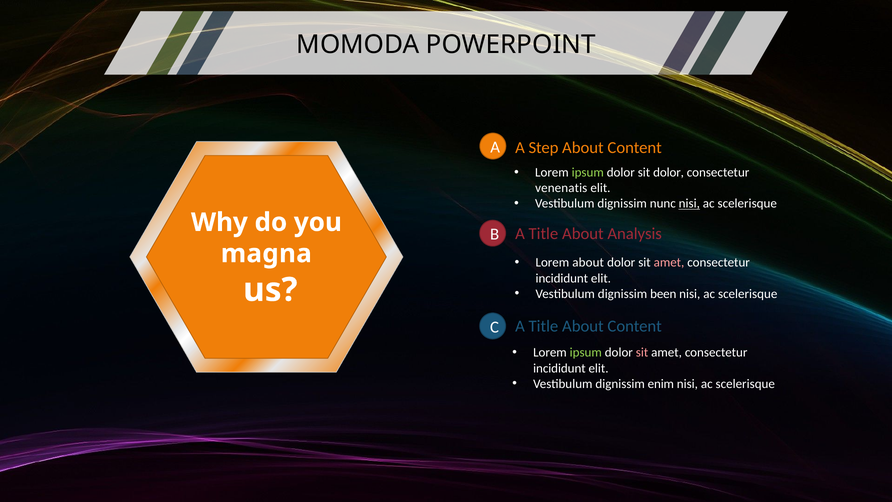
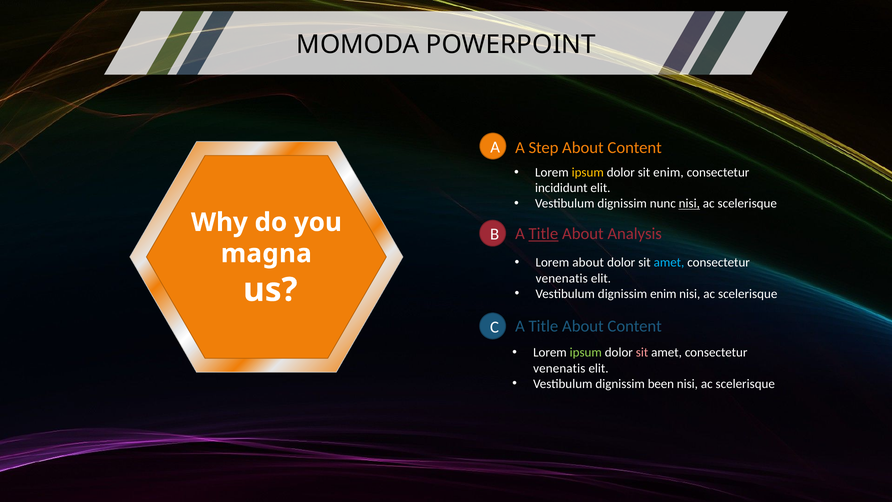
ipsum at (588, 172) colour: light green -> yellow
sit dolor: dolor -> enim
venenatis: venenatis -> incididunt
Title at (543, 233) underline: none -> present
amet at (669, 262) colour: pink -> light blue
incididunt at (562, 278): incididunt -> venenatis
dignissim been: been -> enim
incididunt at (559, 368): incididunt -> venenatis
enim: enim -> been
